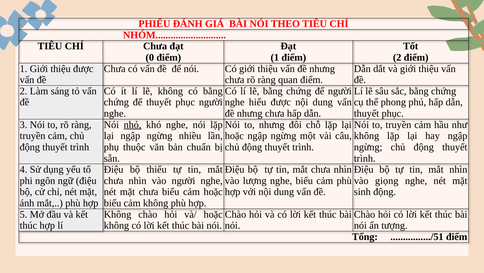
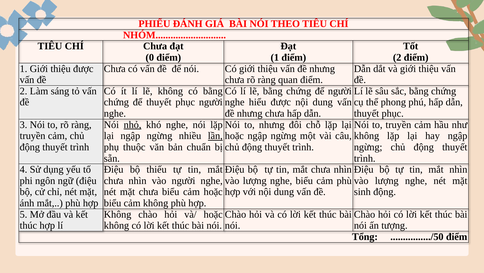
lần underline: none -> present
giọng at (387, 180): giọng -> lượng
................/51: ................/51 -> ................/50
